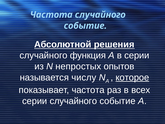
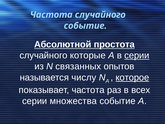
решения: решения -> простота
функция: функция -> которые
серии at (137, 55) underline: none -> present
непростых: непростых -> связанных
серии случайного: случайного -> множества
